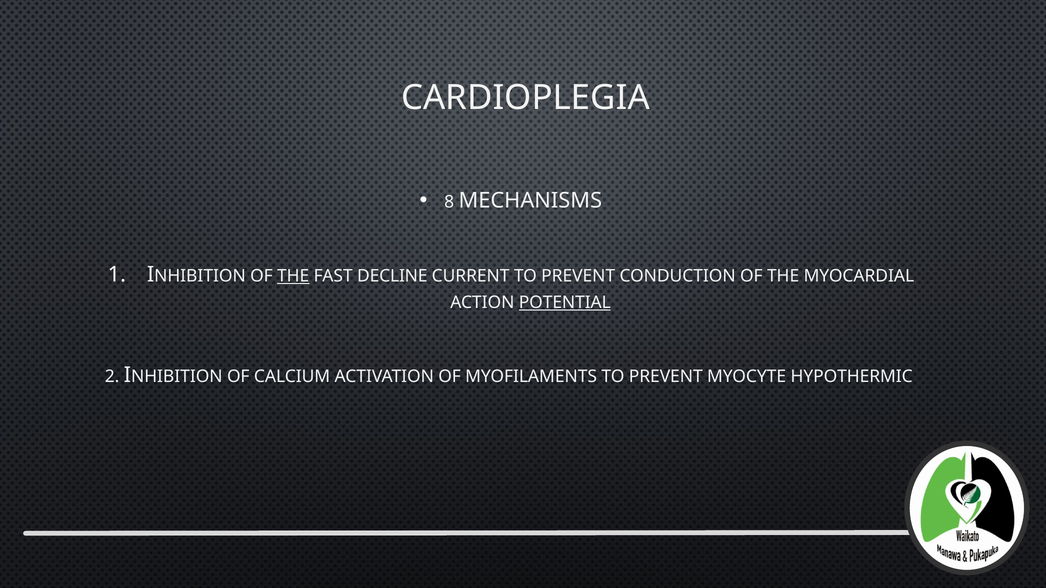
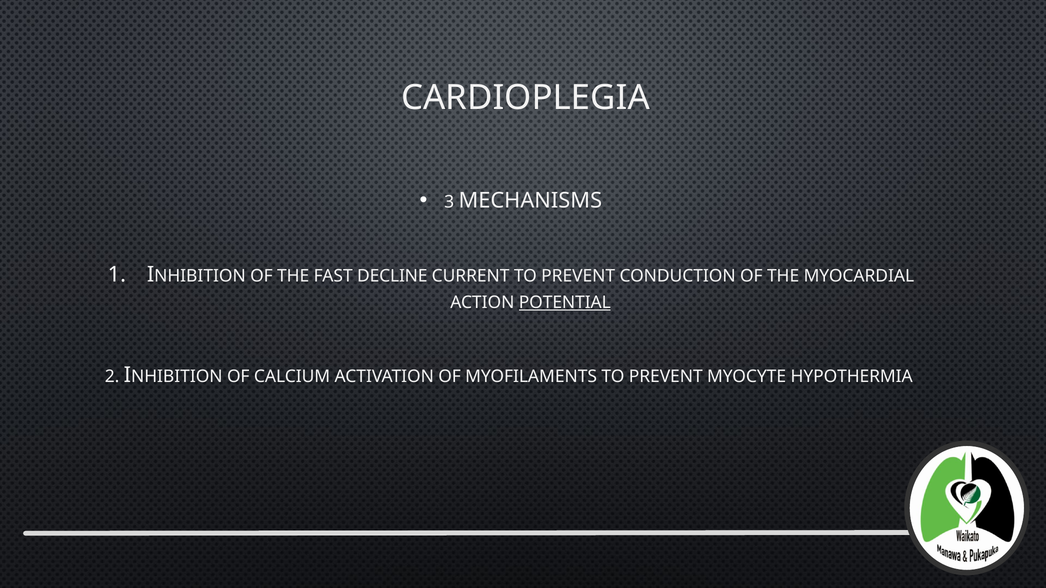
8: 8 -> 3
THE at (293, 276) underline: present -> none
HYPOTHERMIC: HYPOTHERMIC -> HYPOTHERMIA
